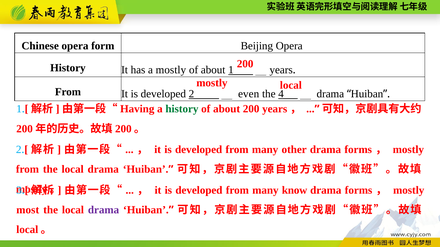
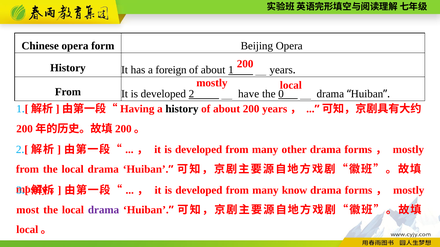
a mostly: mostly -> foreign
even: even -> have
4: 4 -> 0
history at (182, 109) colour: green -> black
